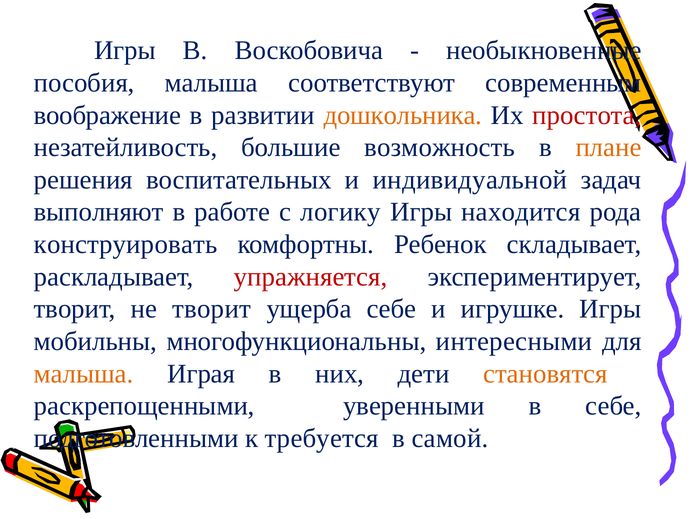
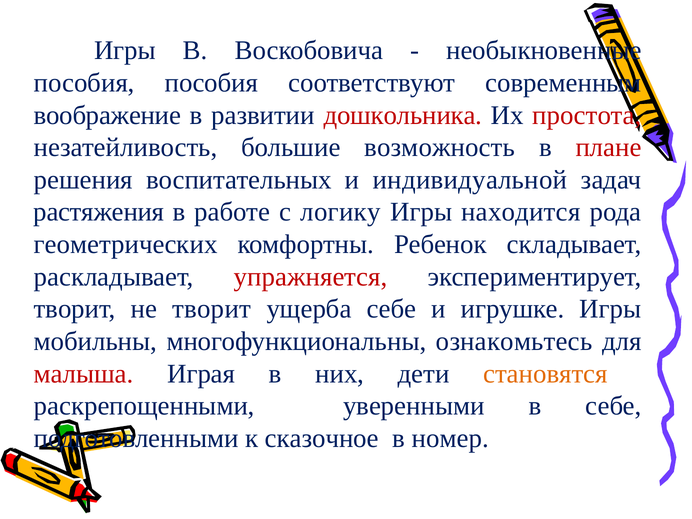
пособия малыша: малыша -> пособия
дошкольника colour: orange -> red
плане colour: orange -> red
выполняют: выполняют -> растяжения
конструировать: конструировать -> геометрических
интересными: интересными -> ознакомьтесь
малыша at (84, 374) colour: orange -> red
требуется: требуется -> сказочное
самой: самой -> номер
